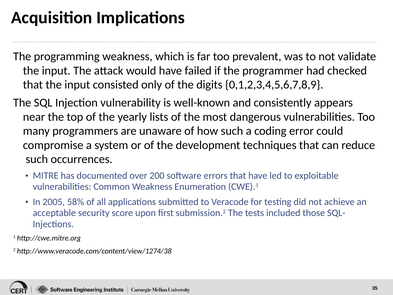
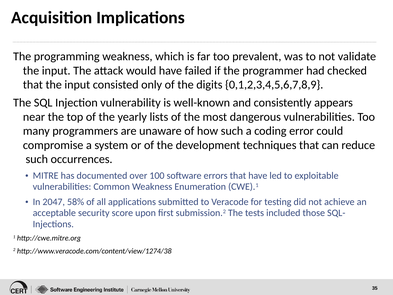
200: 200 -> 100
2005: 2005 -> 2047
